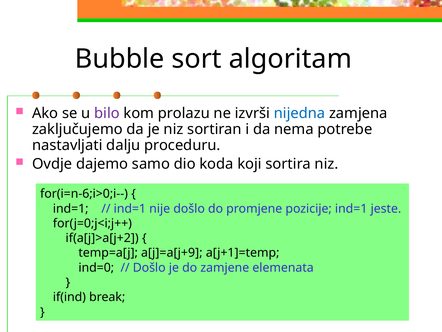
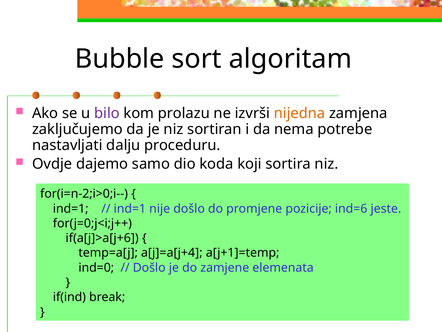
nijedna colour: blue -> orange
for(i=n-6;i>0;i--: for(i=n-6;i>0;i-- -> for(i=n-2;i>0;i--
pozicije ind=1: ind=1 -> ind=6
if(a[j]>a[j+2: if(a[j]>a[j+2 -> if(a[j]>a[j+6
a[j]=a[j+9: a[j]=a[j+9 -> a[j]=a[j+4
